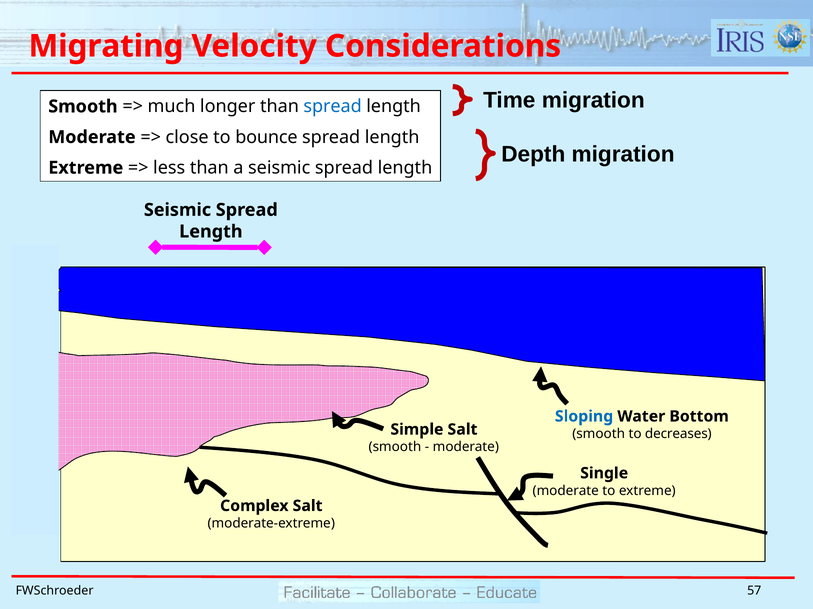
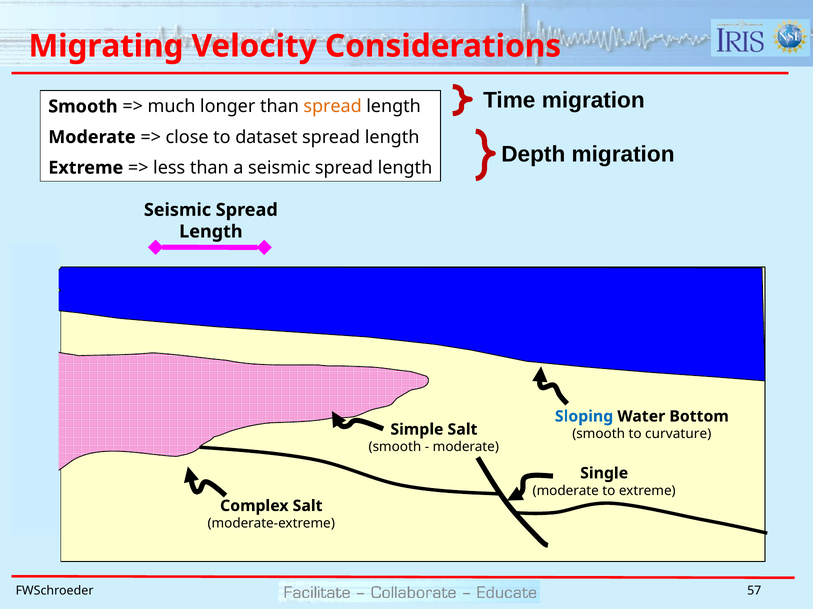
spread at (333, 107) colour: blue -> orange
bounce: bounce -> dataset
decreases: decreases -> curvature
